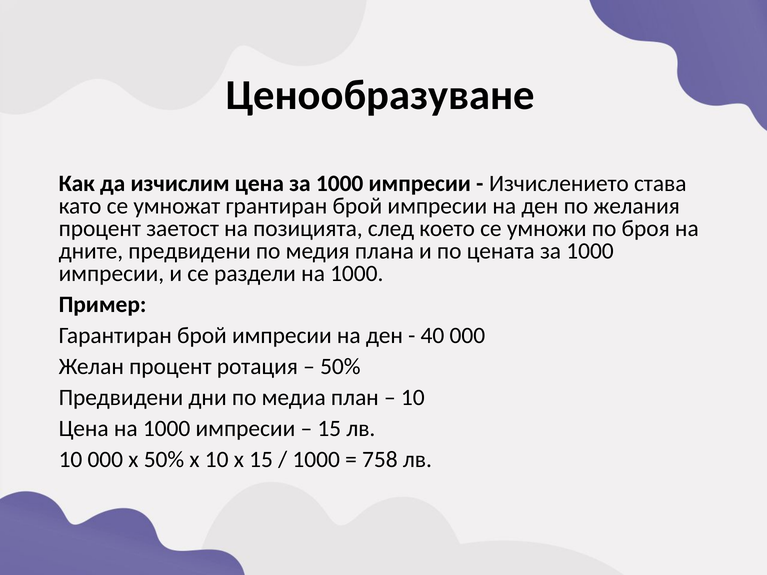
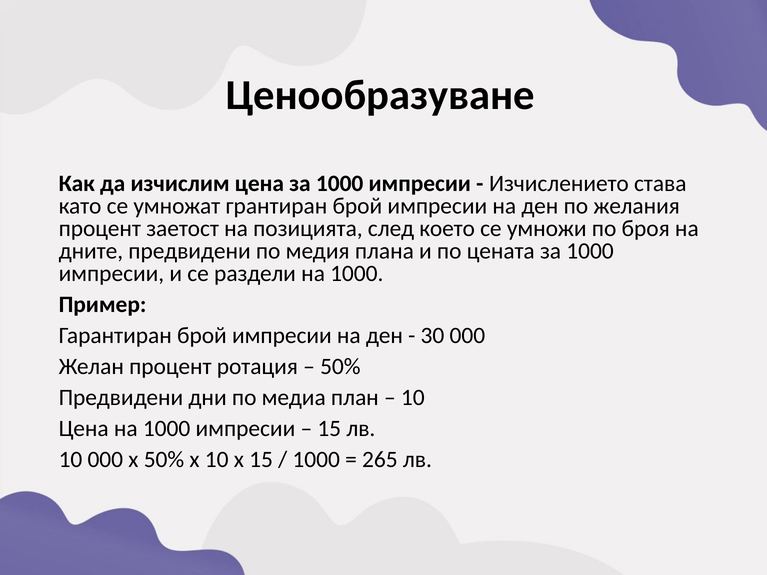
40: 40 -> 30
758: 758 -> 265
